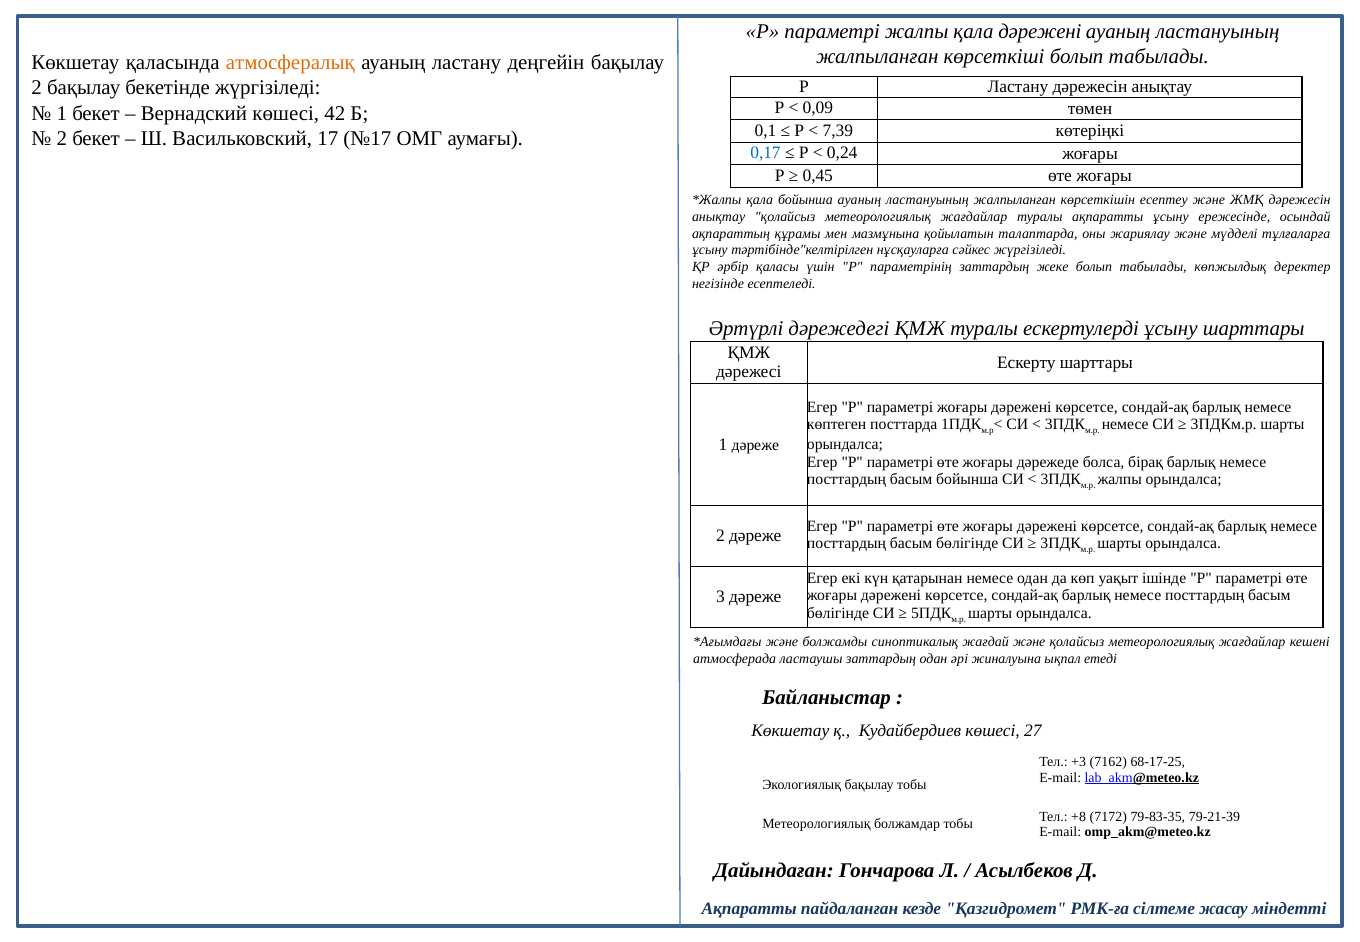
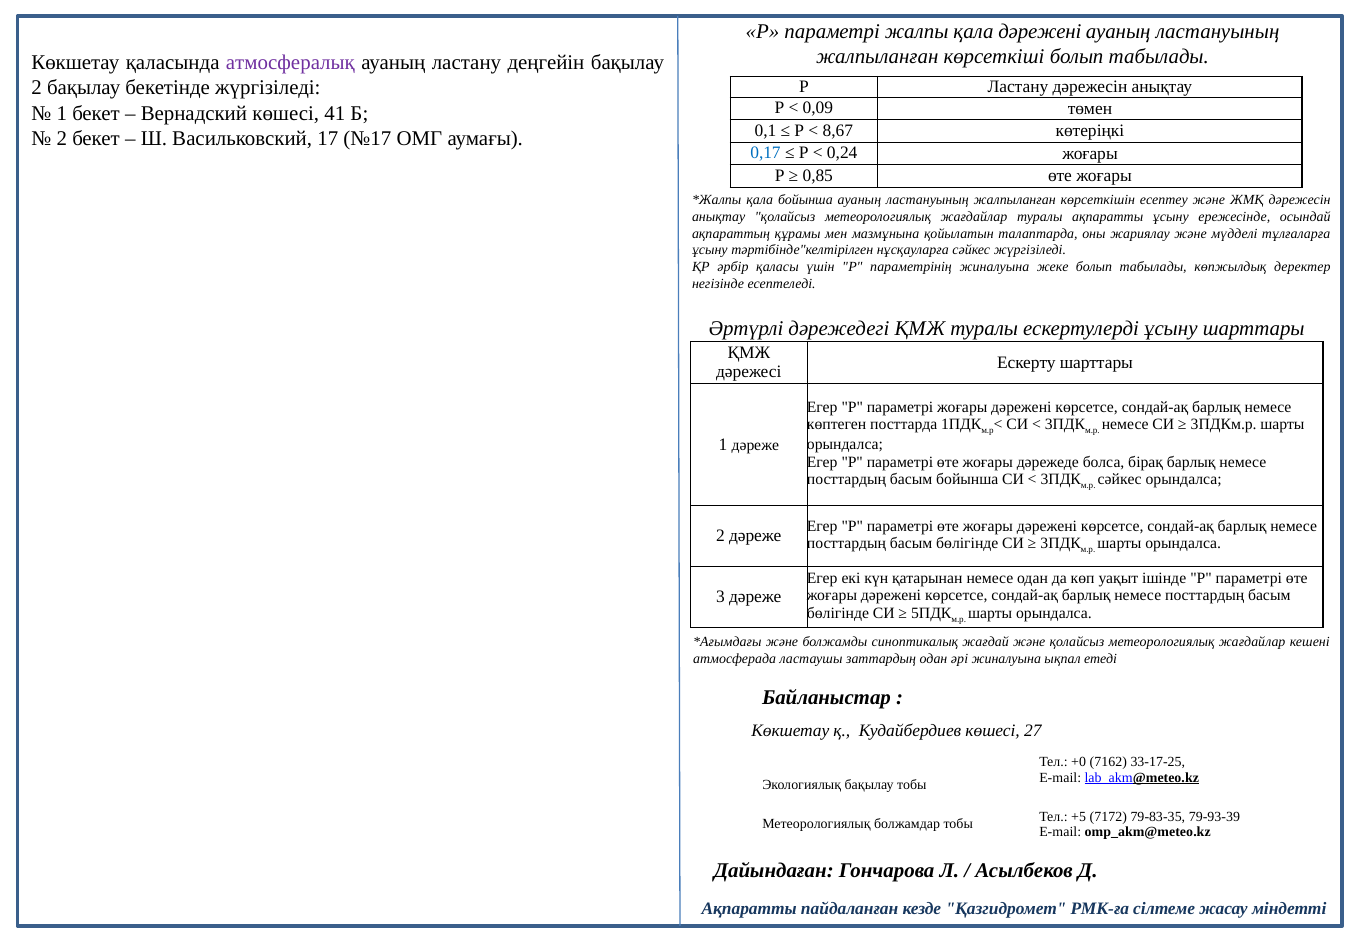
атмосфералық colour: orange -> purple
42: 42 -> 41
7,39: 7,39 -> 8,67
0,45: 0,45 -> 0,85
параметрінің заттардың: заттардың -> жиналуына
жалпы at (1120, 479): жалпы -> сәйкес
+3: +3 -> +0
68-17-25: 68-17-25 -> 33-17-25
+8: +8 -> +5
79-21-39: 79-21-39 -> 79-93-39
